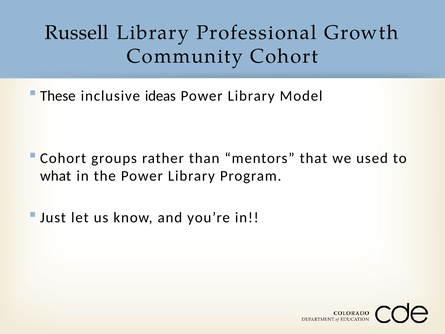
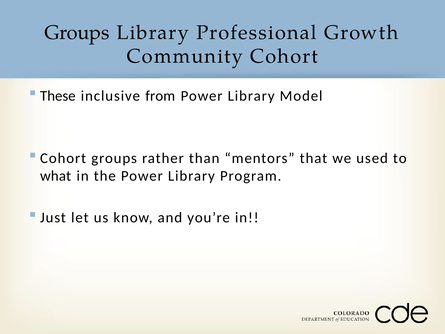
Russell at (77, 32): Russell -> Groups
ideas: ideas -> from
